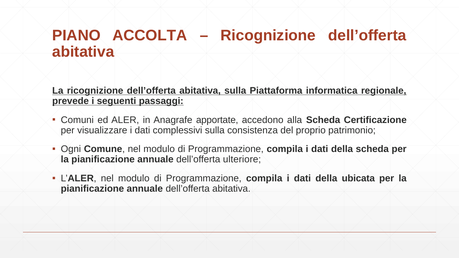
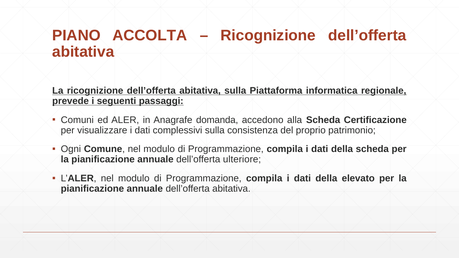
apportate: apportate -> domanda
ubicata: ubicata -> elevato
